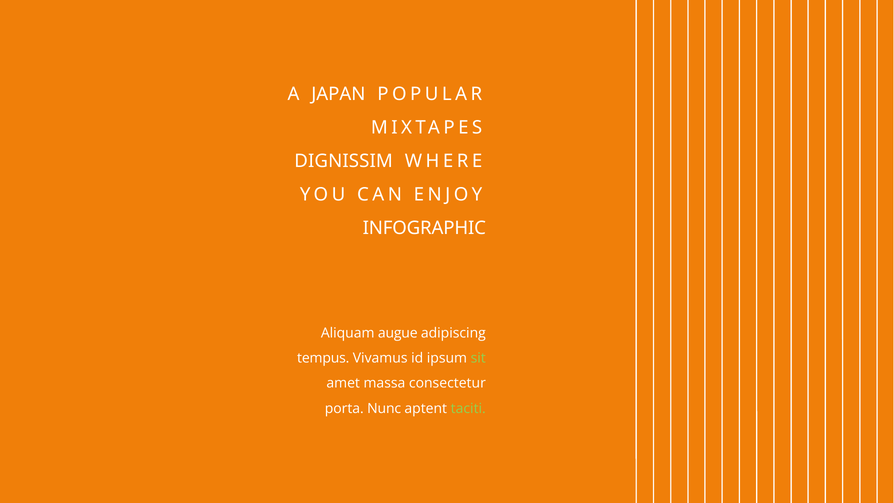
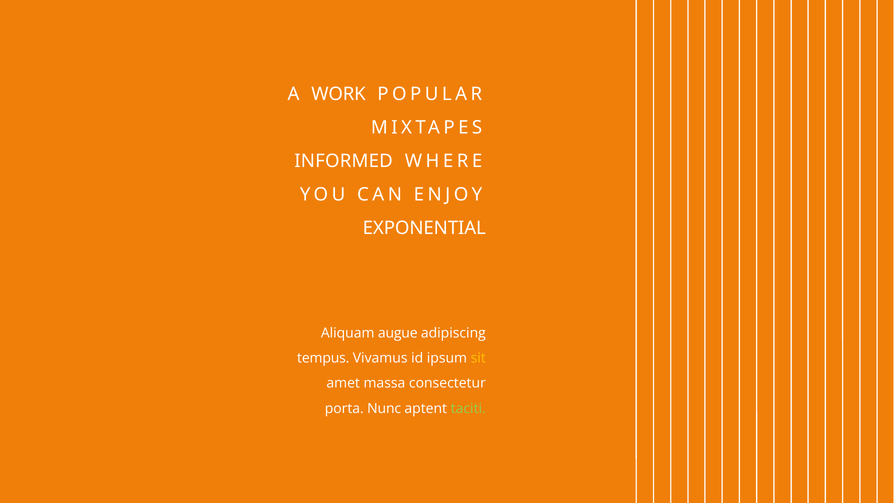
JAPAN: JAPAN -> WORK
DIGNISSIM: DIGNISSIM -> INFORMED
INFOGRAPHIC: INFOGRAPHIC -> EXPONENTIAL
sit colour: light green -> yellow
